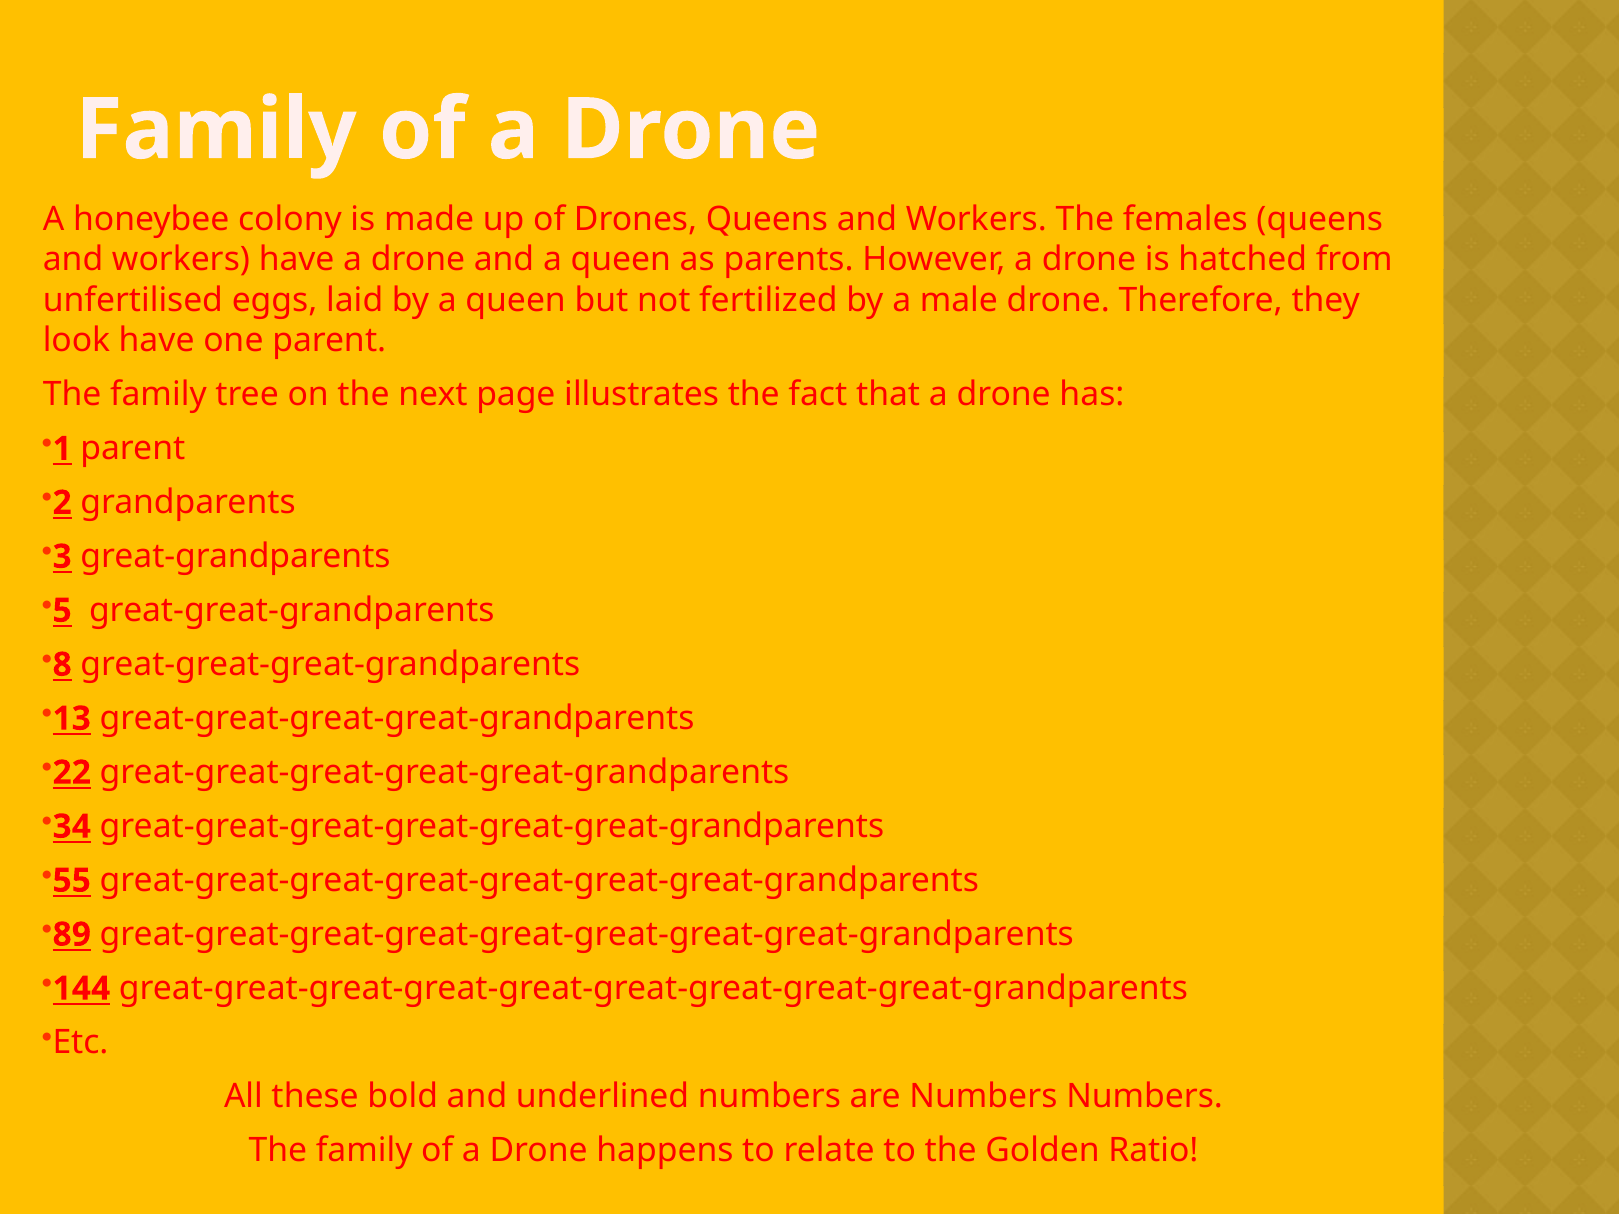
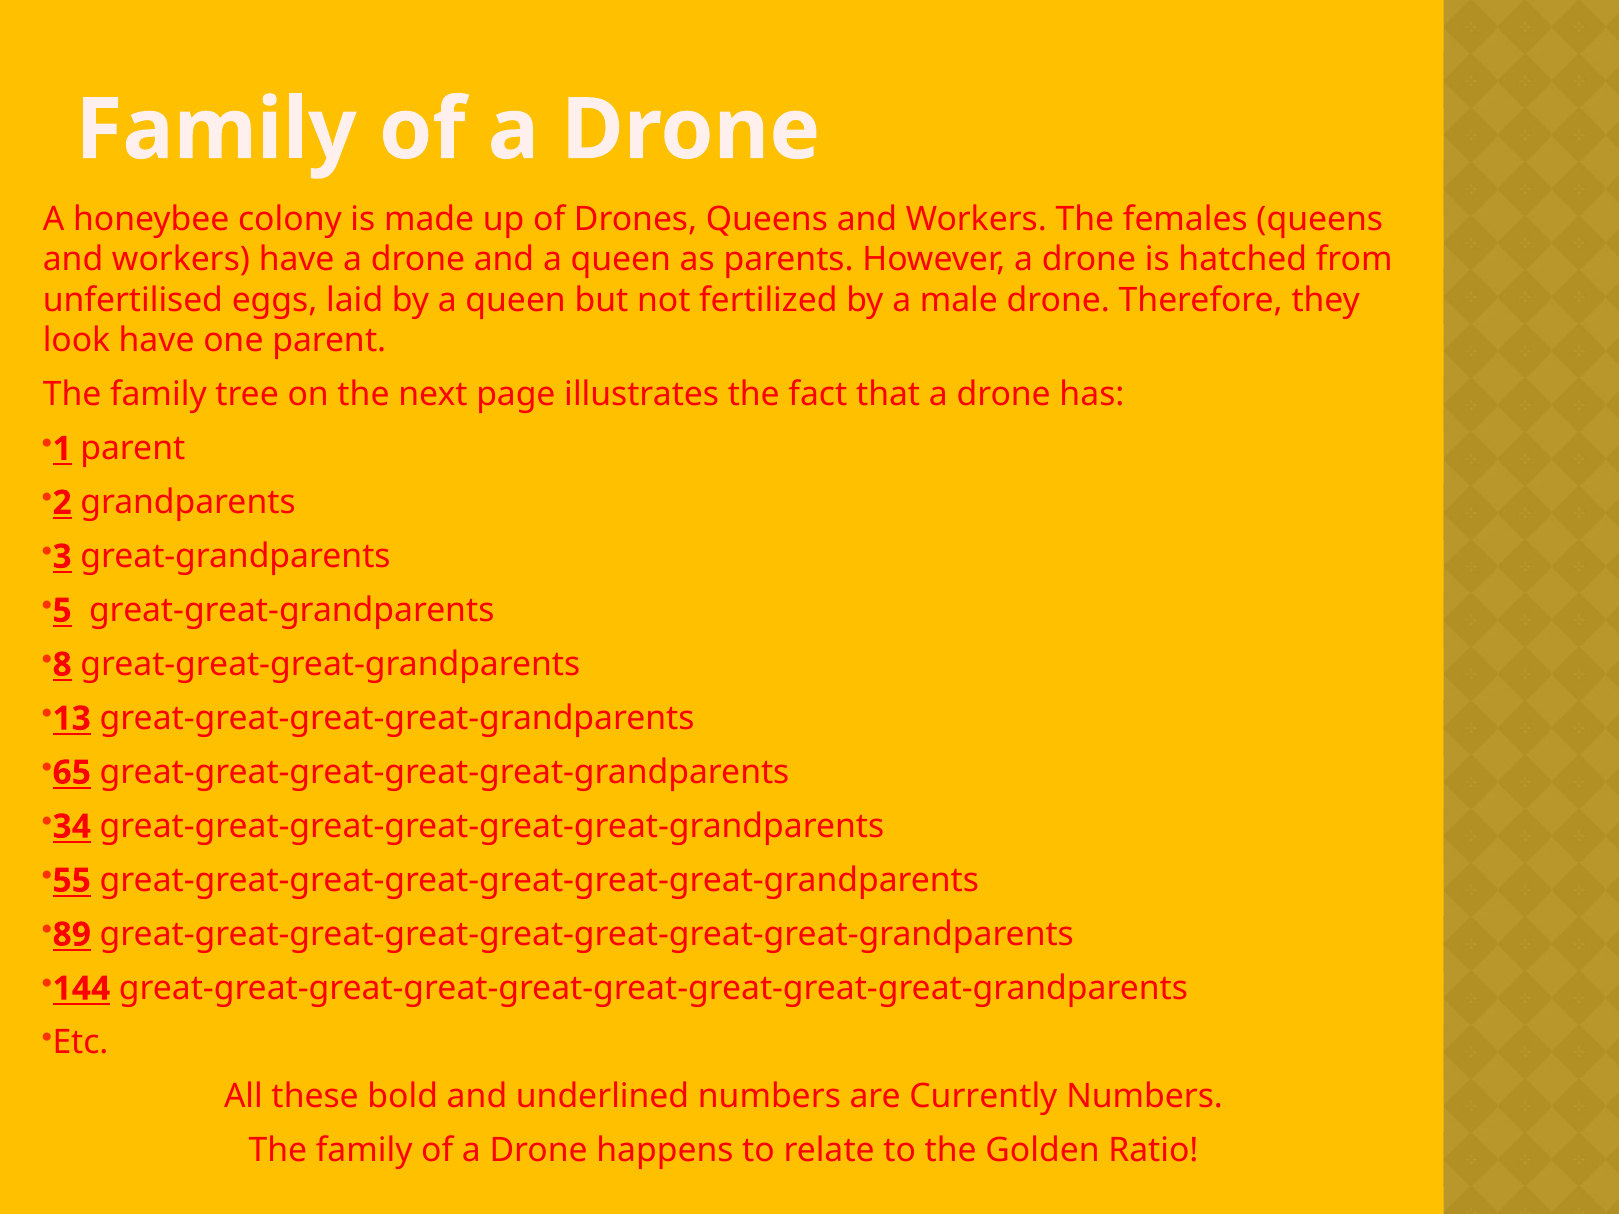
22: 22 -> 65
are Numbers: Numbers -> Currently
